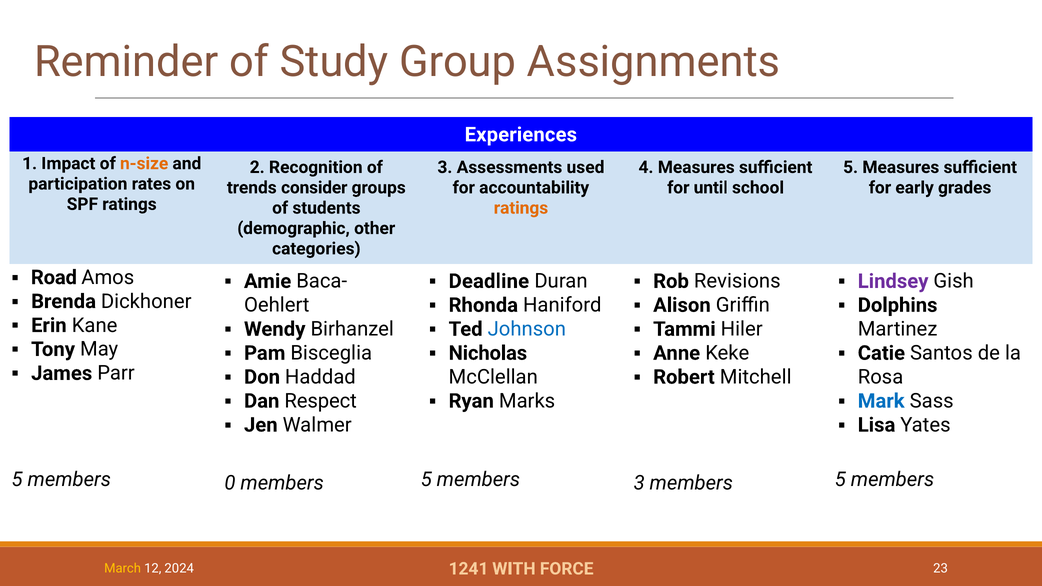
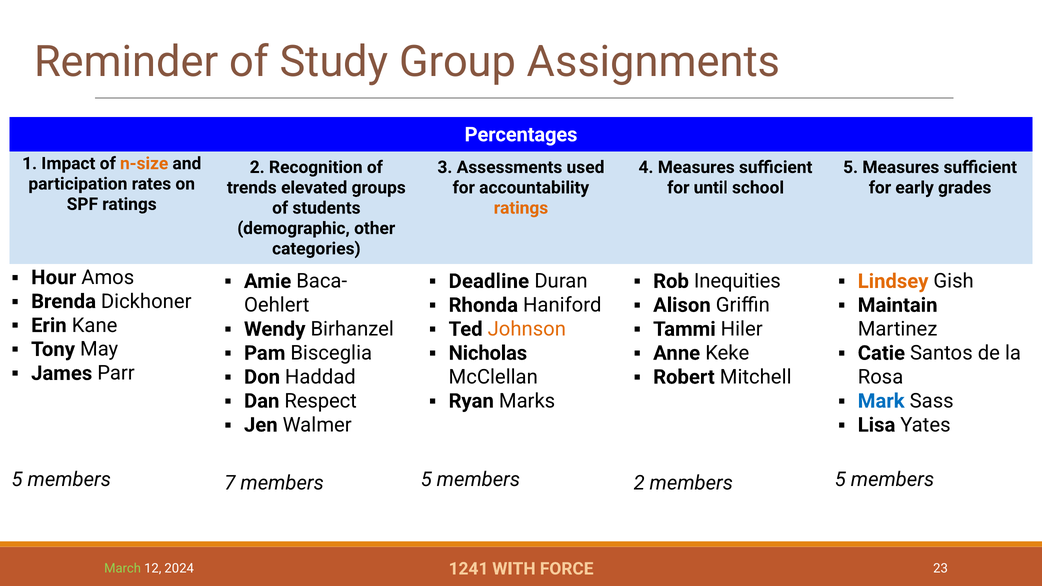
Experiences: Experiences -> Percentages
consider: consider -> elevated
Road: Road -> Hour
Revisions: Revisions -> Inequities
Lindsey colour: purple -> orange
Dolphins: Dolphins -> Maintain
Johnson colour: blue -> orange
0: 0 -> 7
members 3: 3 -> 2
March colour: yellow -> light green
